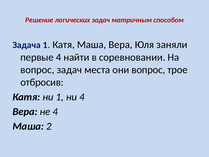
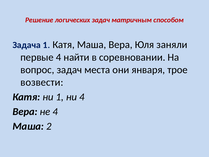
они вопрос: вопрос -> января
отбросив: отбросив -> возвести
